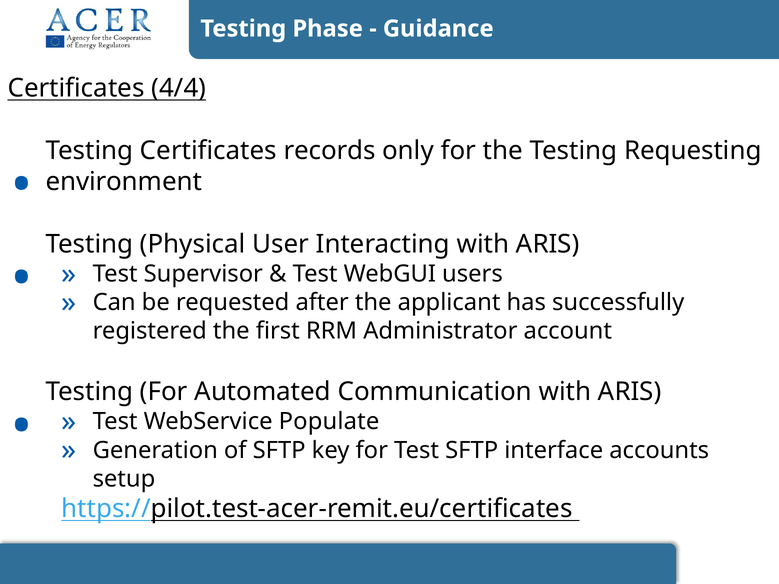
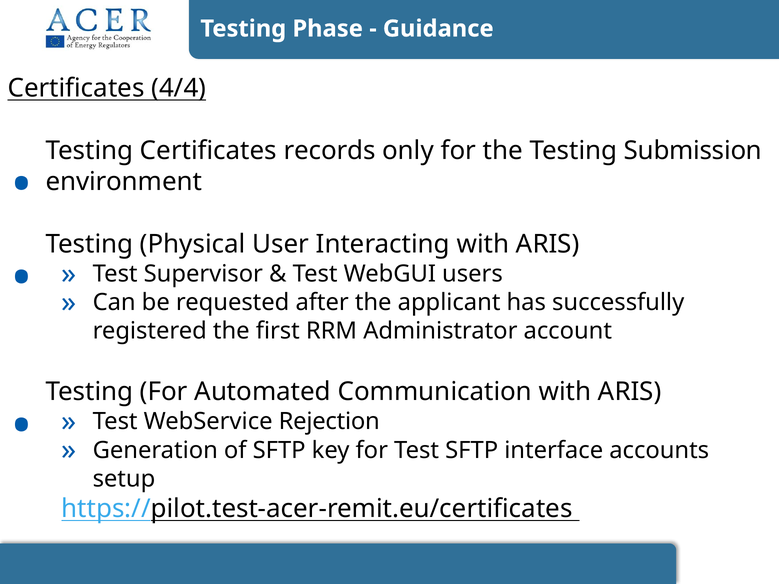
Testing Requesting: Requesting -> Submission
Populate: Populate -> Rejection
